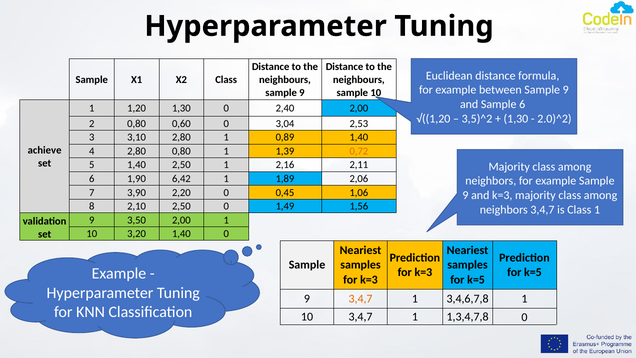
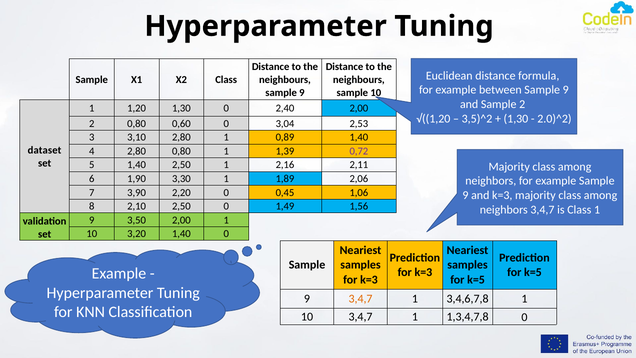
Sample 6: 6 -> 2
achieve: achieve -> dataset
0,72 colour: orange -> purple
6,42: 6,42 -> 3,30
